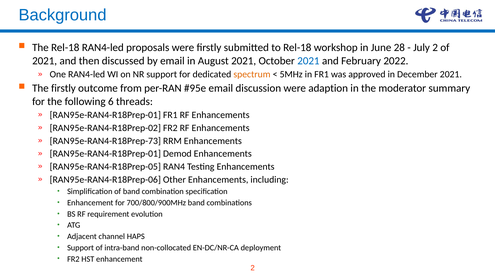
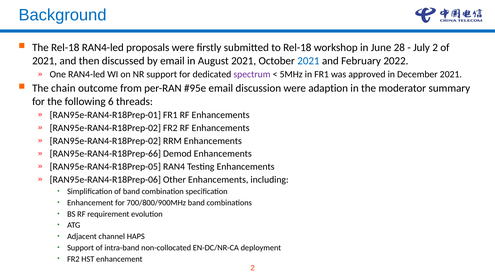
spectrum colour: orange -> purple
The firstly: firstly -> chain
RAN95e-RAN4-R18Prep-73 at (105, 141): RAN95e-RAN4-R18Prep-73 -> RAN95e-RAN4-R18Prep-02
RAN95e-RAN4-R18Prep-01 at (105, 154): RAN95e-RAN4-R18Prep-01 -> RAN95e-RAN4-R18Prep-66
